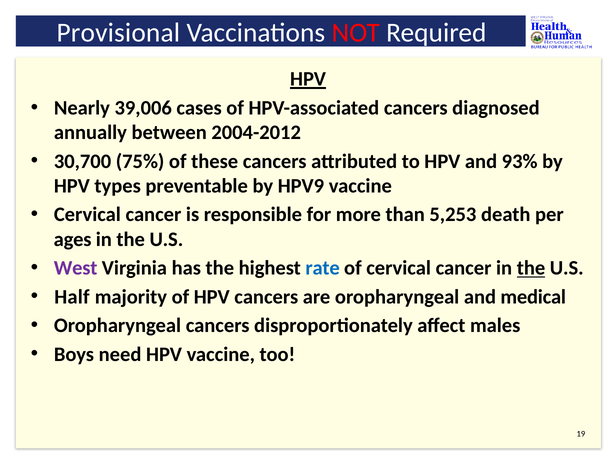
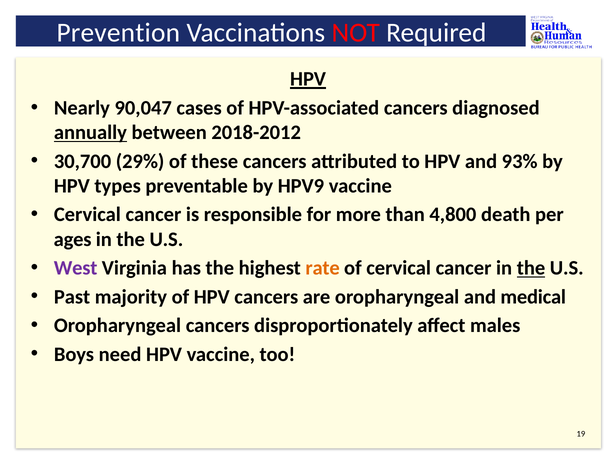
Provisional: Provisional -> Prevention
39,006: 39,006 -> 90,047
annually underline: none -> present
2004-2012: 2004-2012 -> 2018-2012
75%: 75% -> 29%
5,253: 5,253 -> 4,800
rate colour: blue -> orange
Half: Half -> Past
